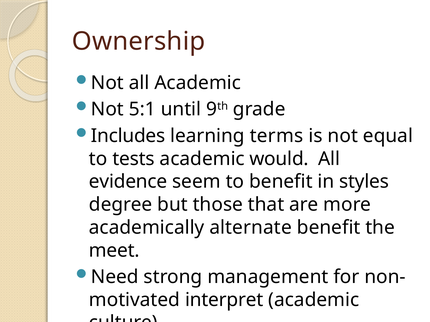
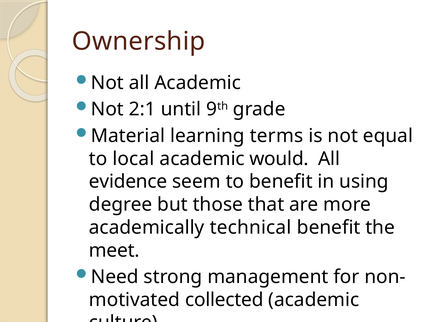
5:1: 5:1 -> 2:1
Includes: Includes -> Material
tests: tests -> local
styles: styles -> using
alternate: alternate -> technical
interpret: interpret -> collected
